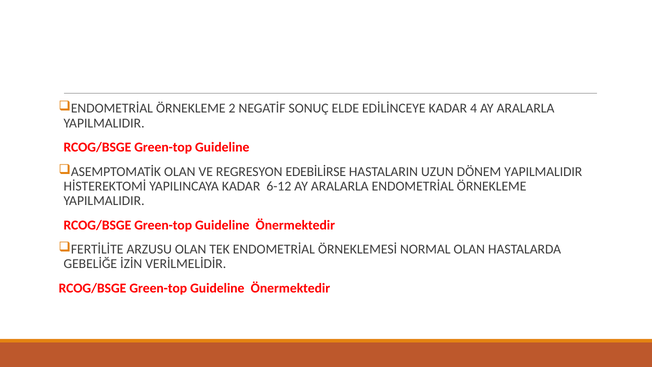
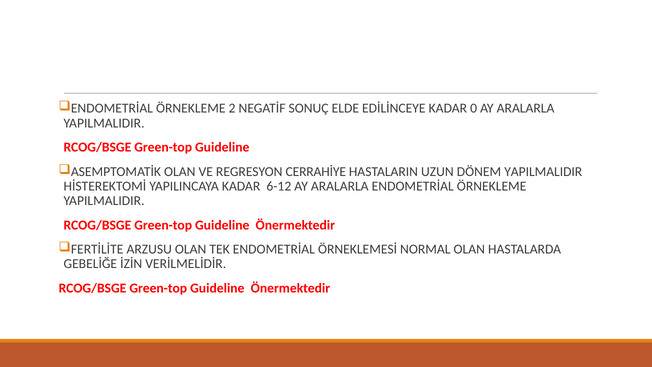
4: 4 -> 0
EDEBİLİRSE: EDEBİLİRSE -> CERRAHİYE
